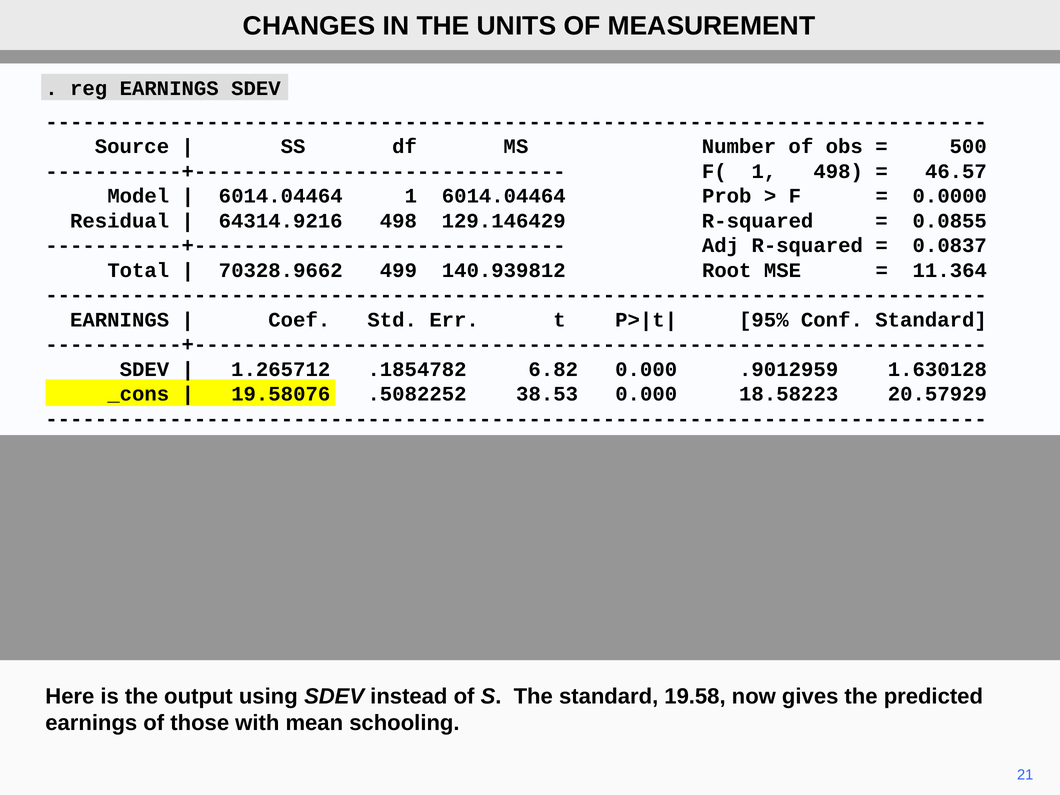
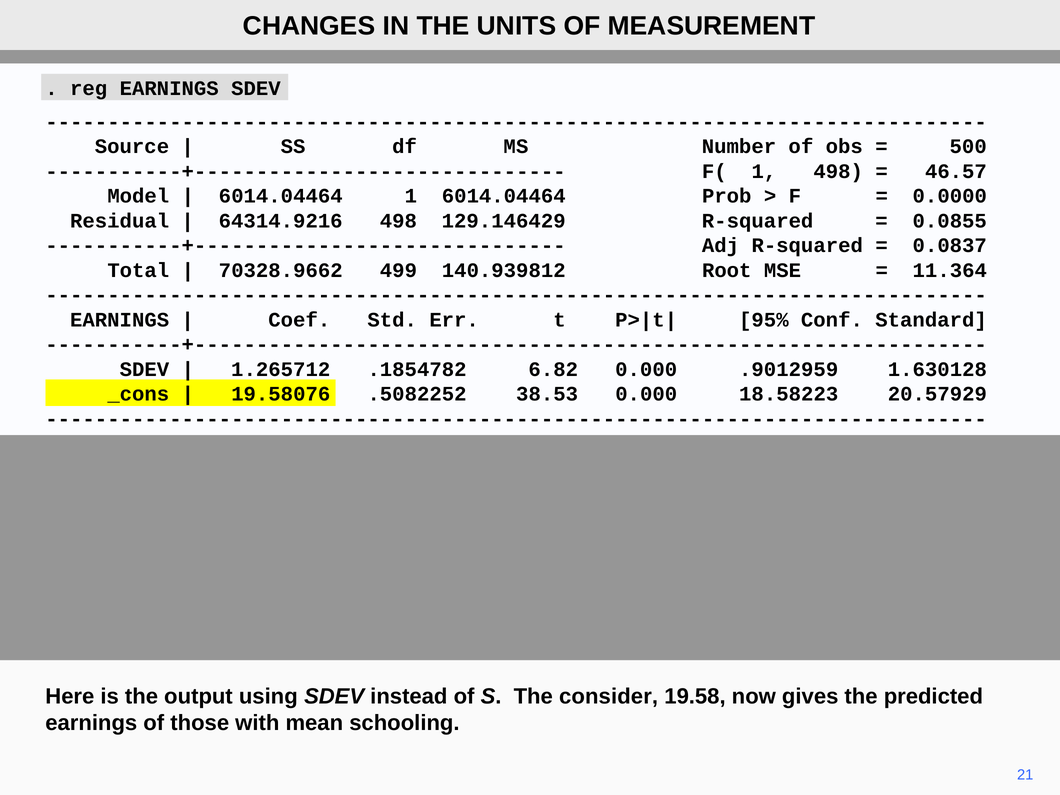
The standard: standard -> consider
